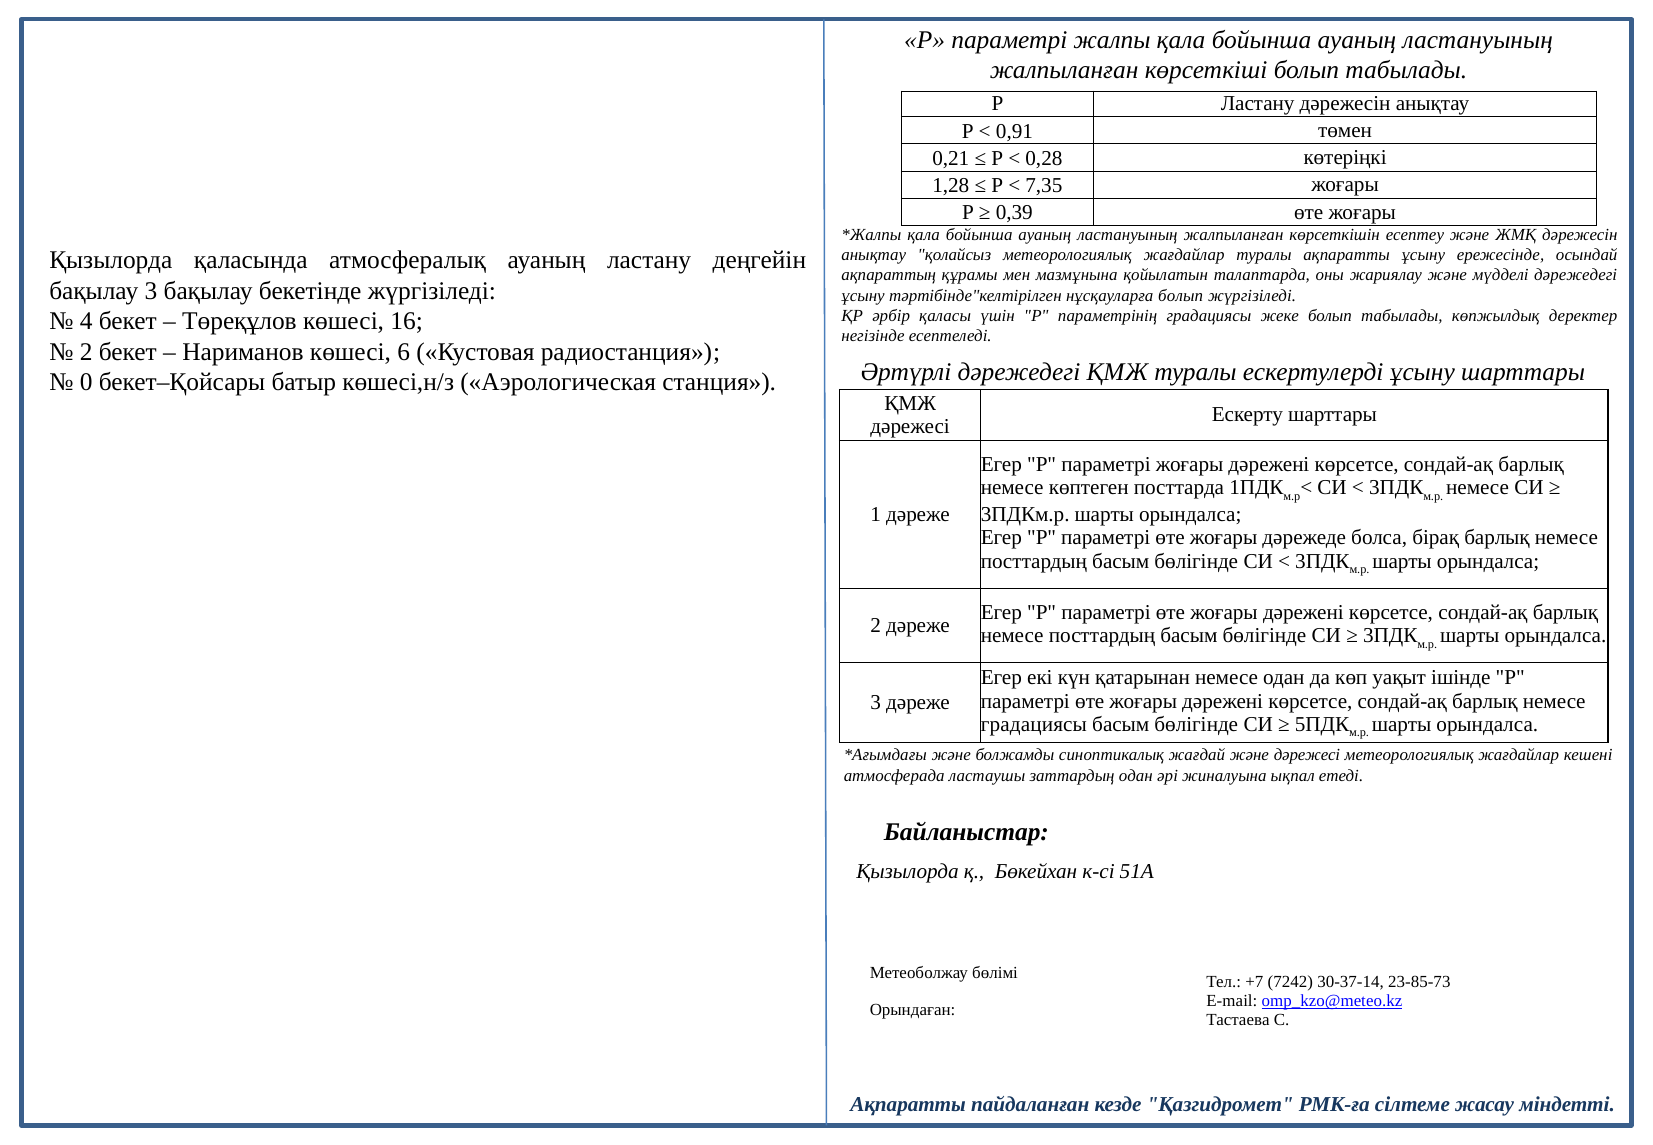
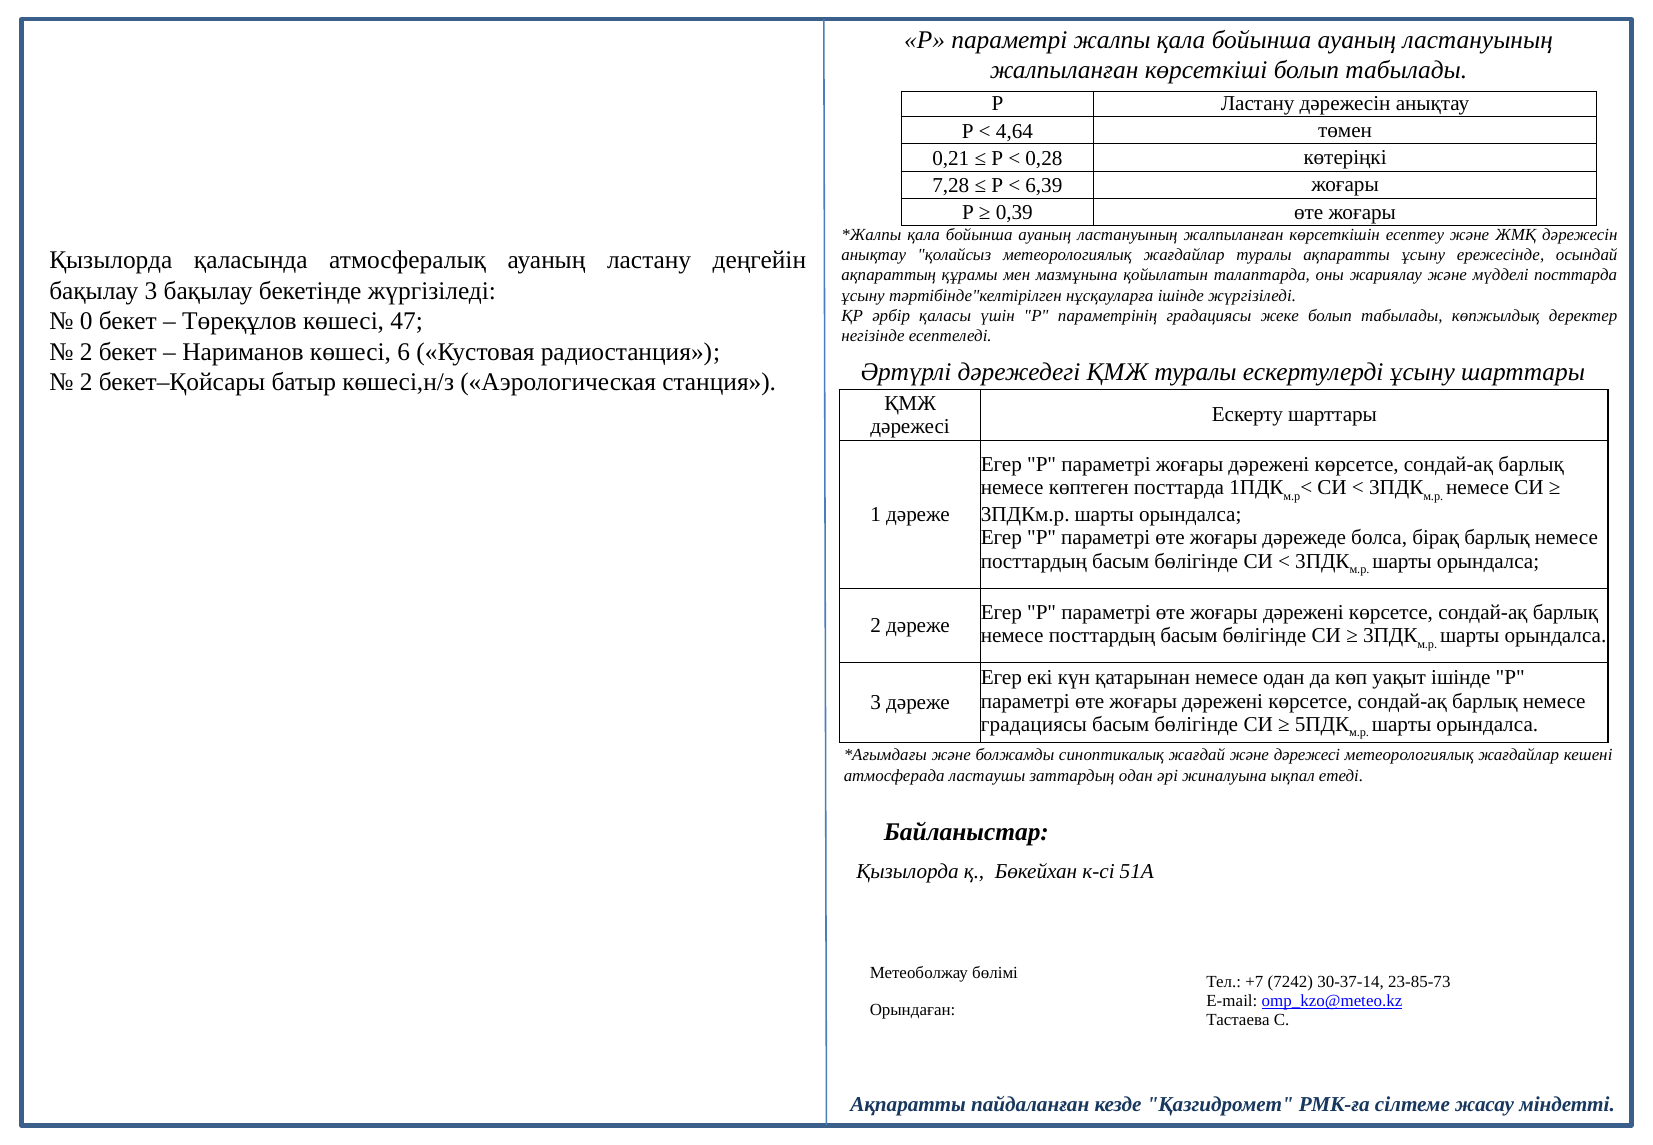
0,91: 0,91 -> 4,64
1,28: 1,28 -> 7,28
7,35: 7,35 -> 6,39
мүдделі дәрежедегі: дәрежедегі -> посттарда
нұсқауларға болып: болып -> ішінде
4: 4 -> 0
16: 16 -> 47
0 at (86, 382): 0 -> 2
